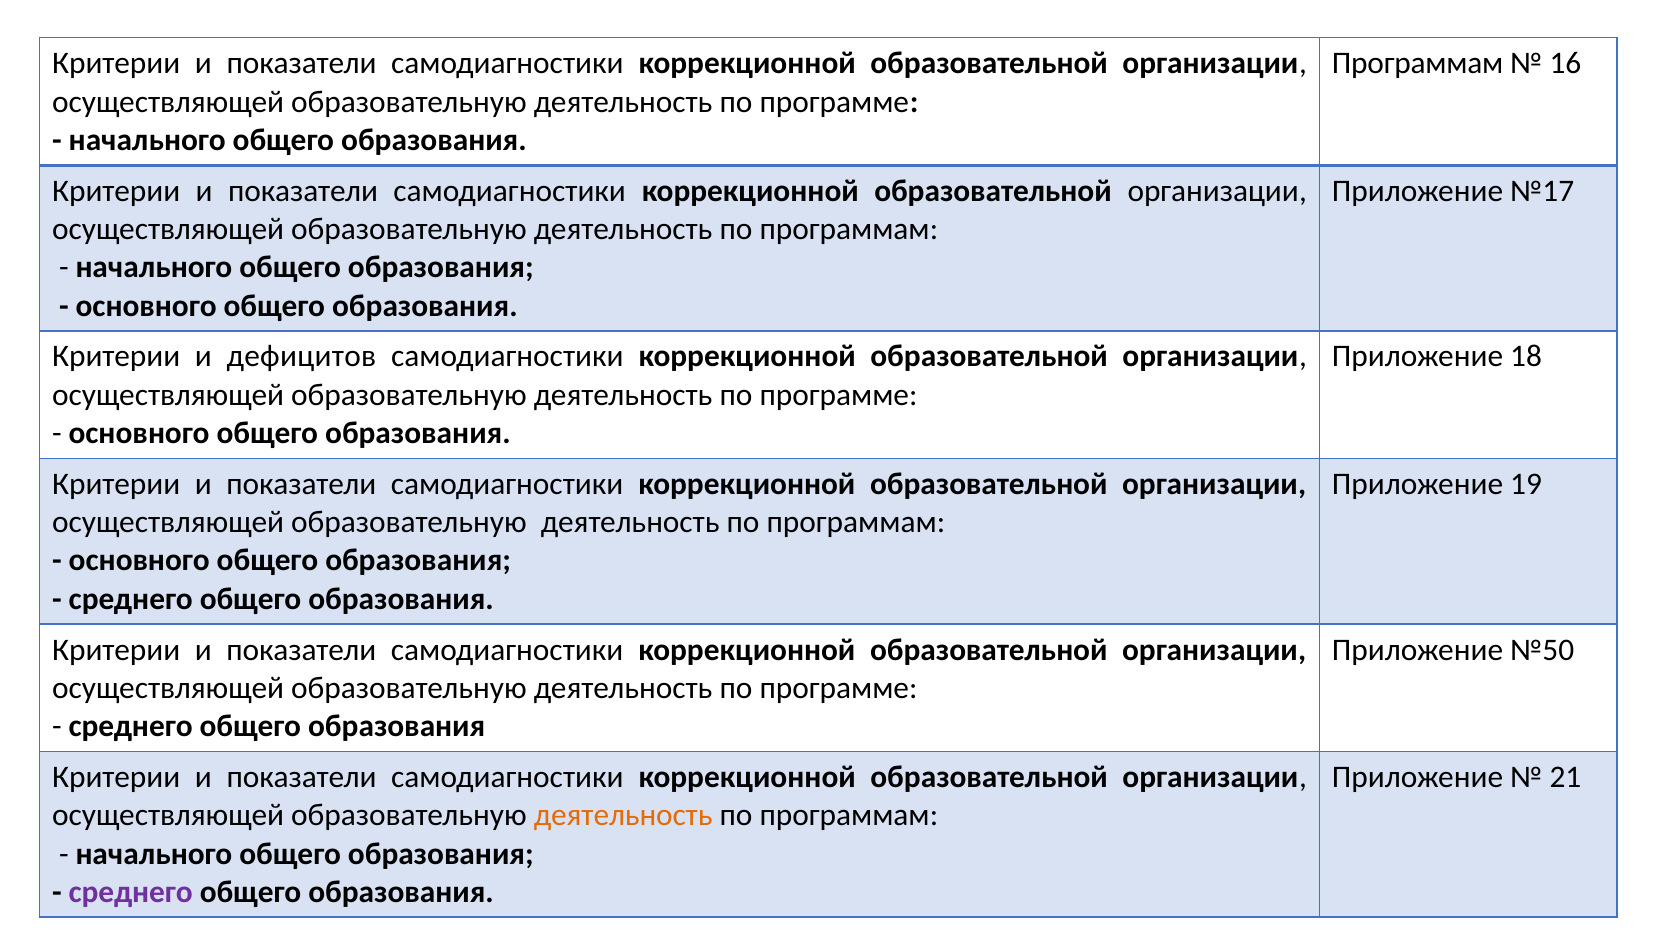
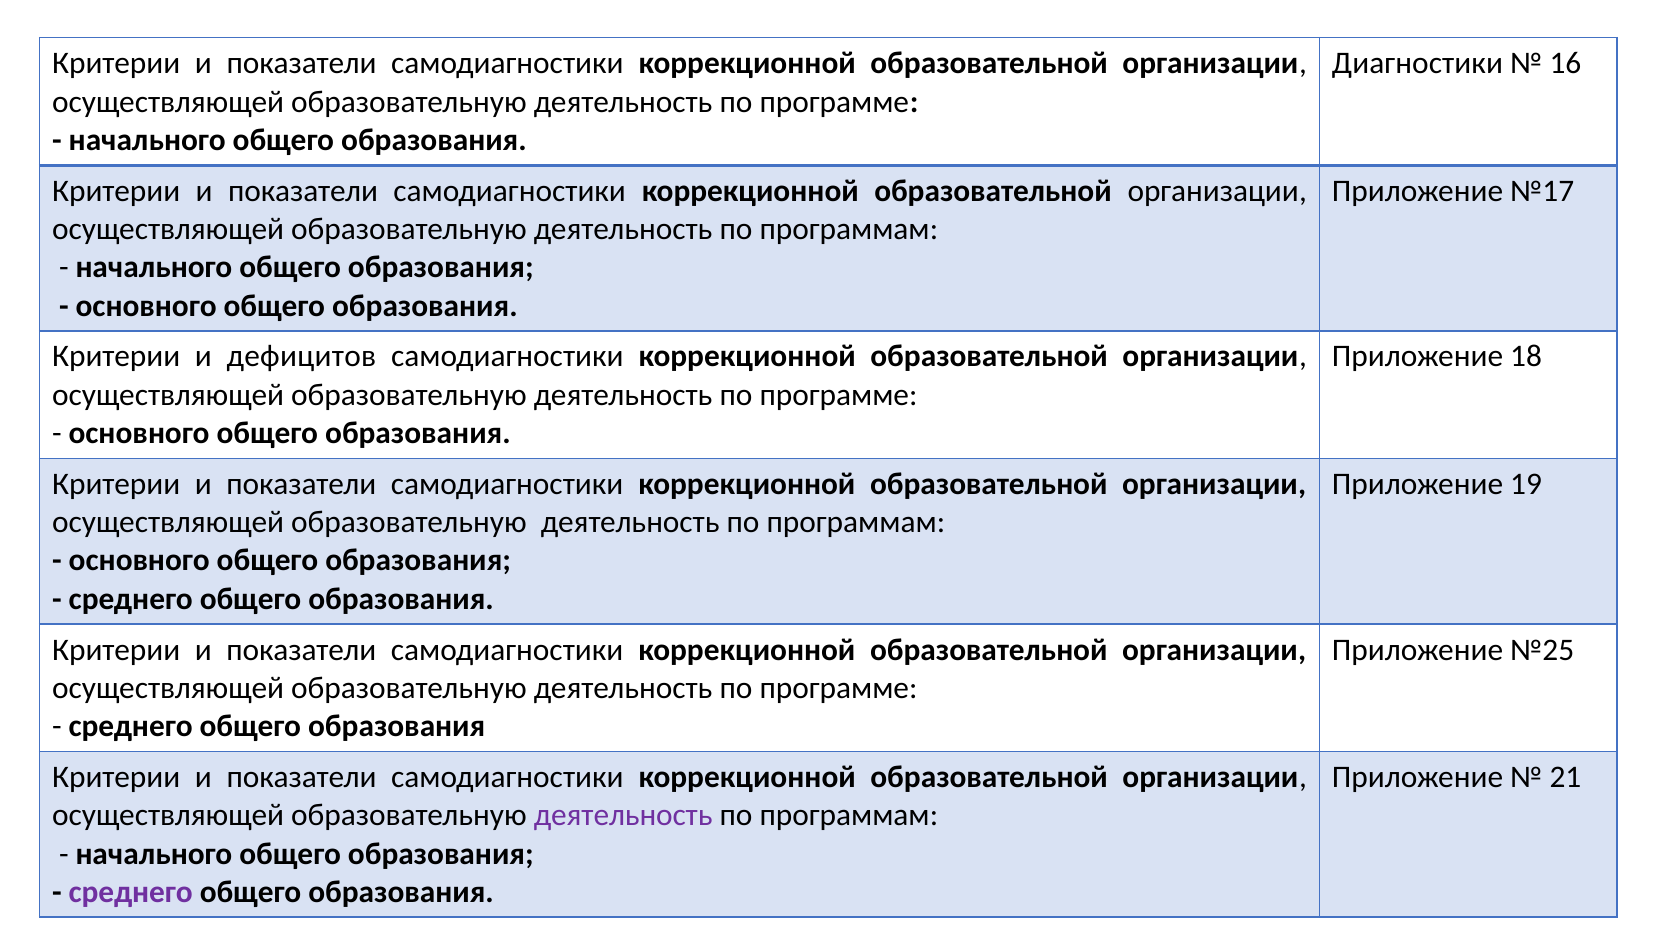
Программам at (1418, 63): Программам -> Диагностики
№50: №50 -> №25
деятельность at (623, 816) colour: orange -> purple
